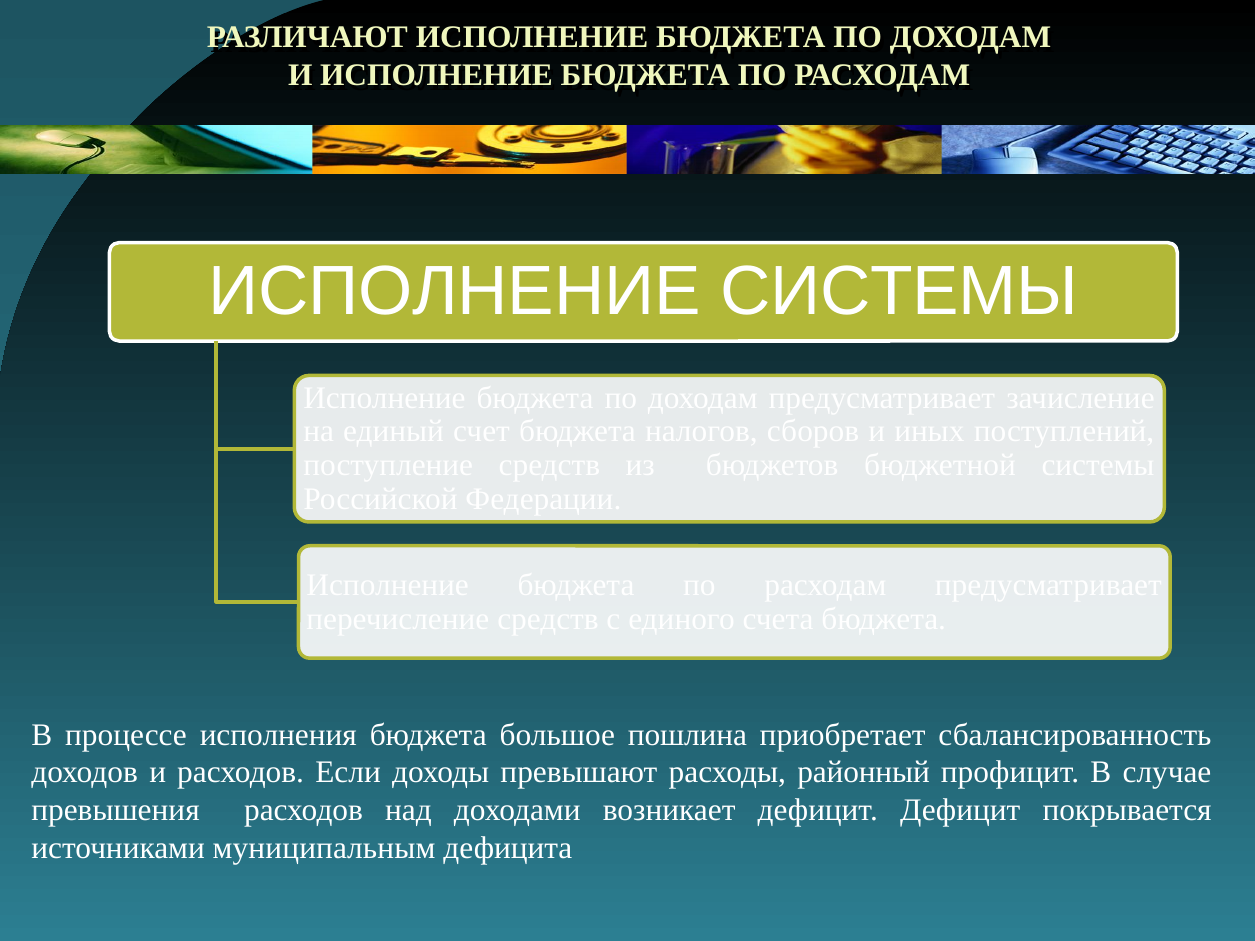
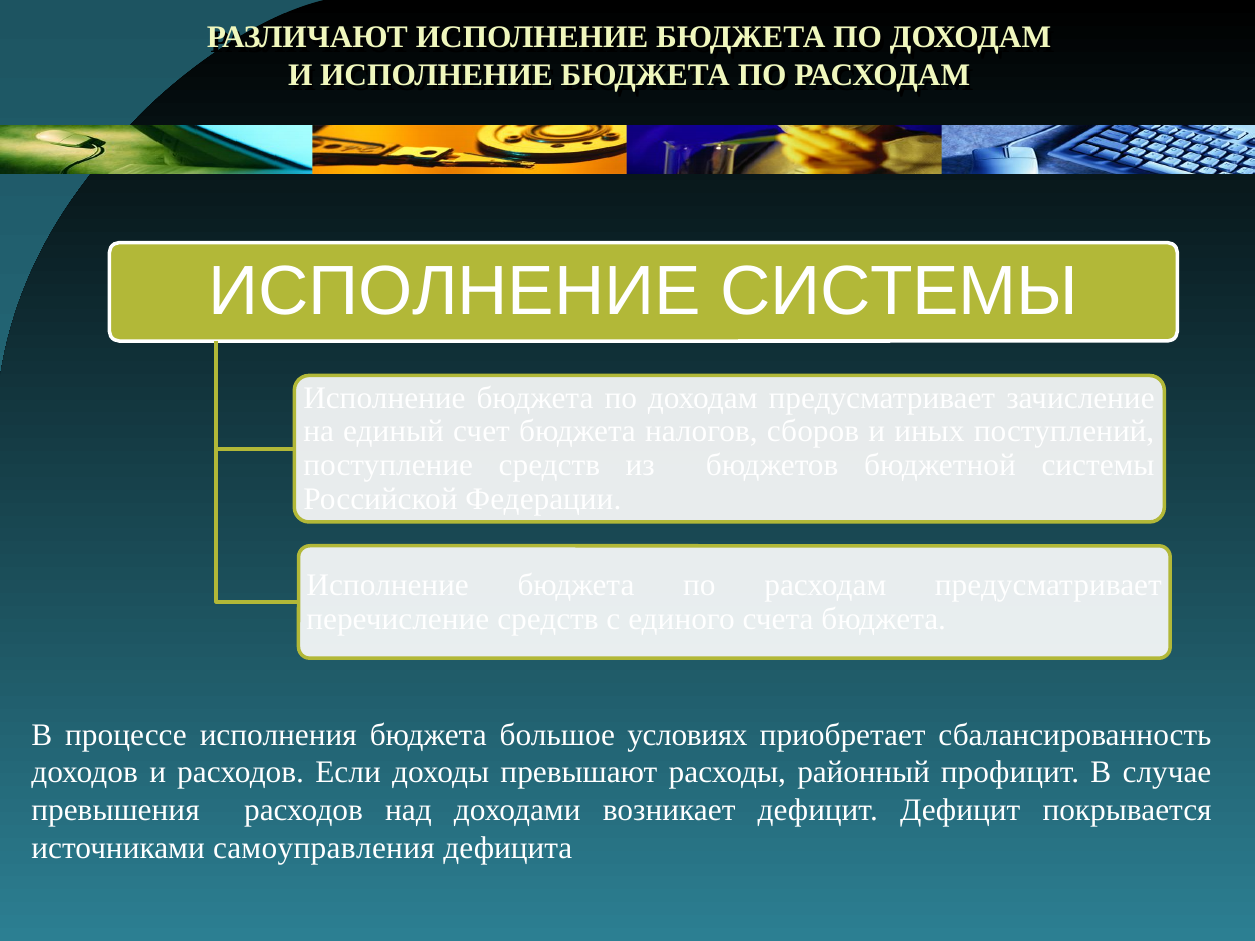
пошлина: пошлина -> условиях
муниципальным: муниципальным -> самоуправления
